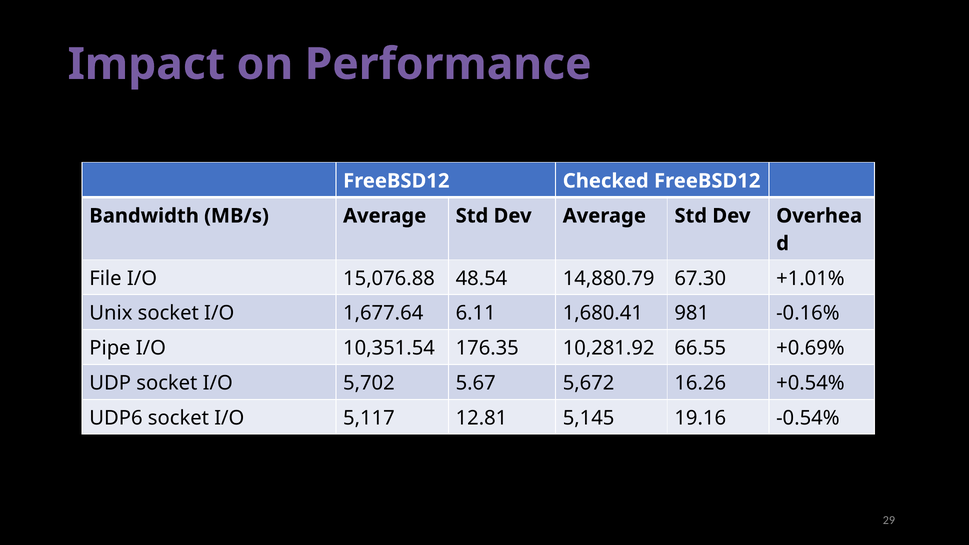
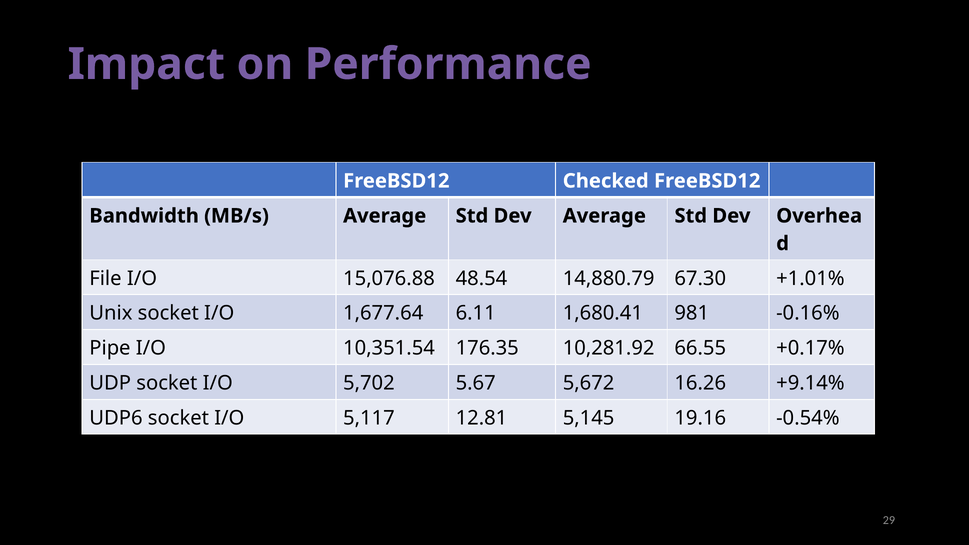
+0.69%: +0.69% -> +0.17%
+0.54%: +0.54% -> +9.14%
